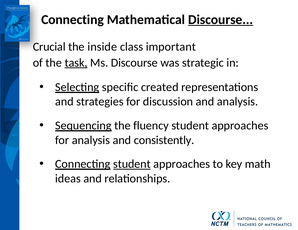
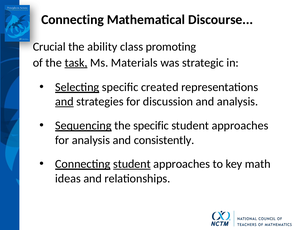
Discourse at (221, 20) underline: present -> none
inside: inside -> ability
important: important -> promoting
Ms Discourse: Discourse -> Materials
and at (64, 102) underline: none -> present
the fluency: fluency -> specific
